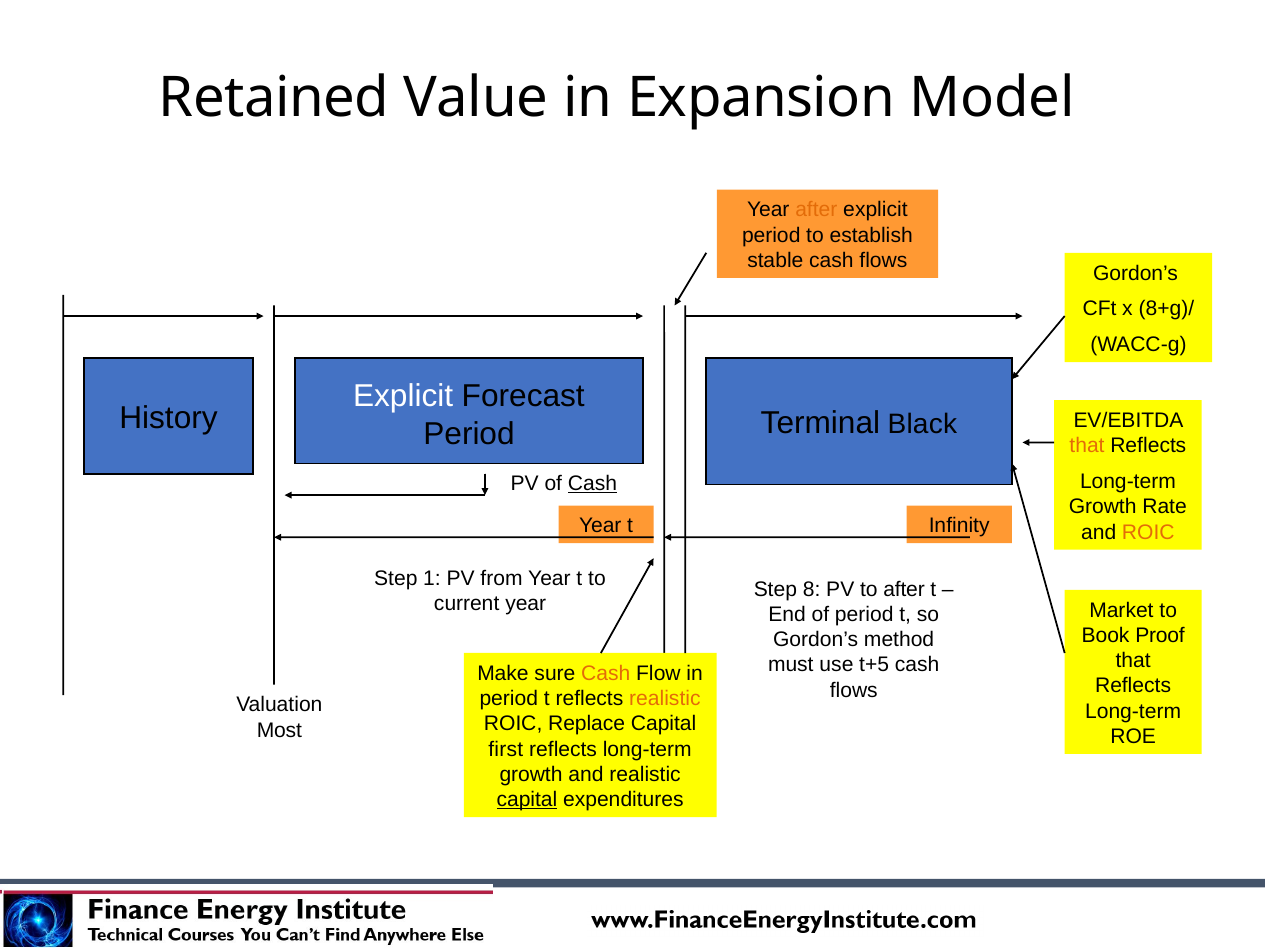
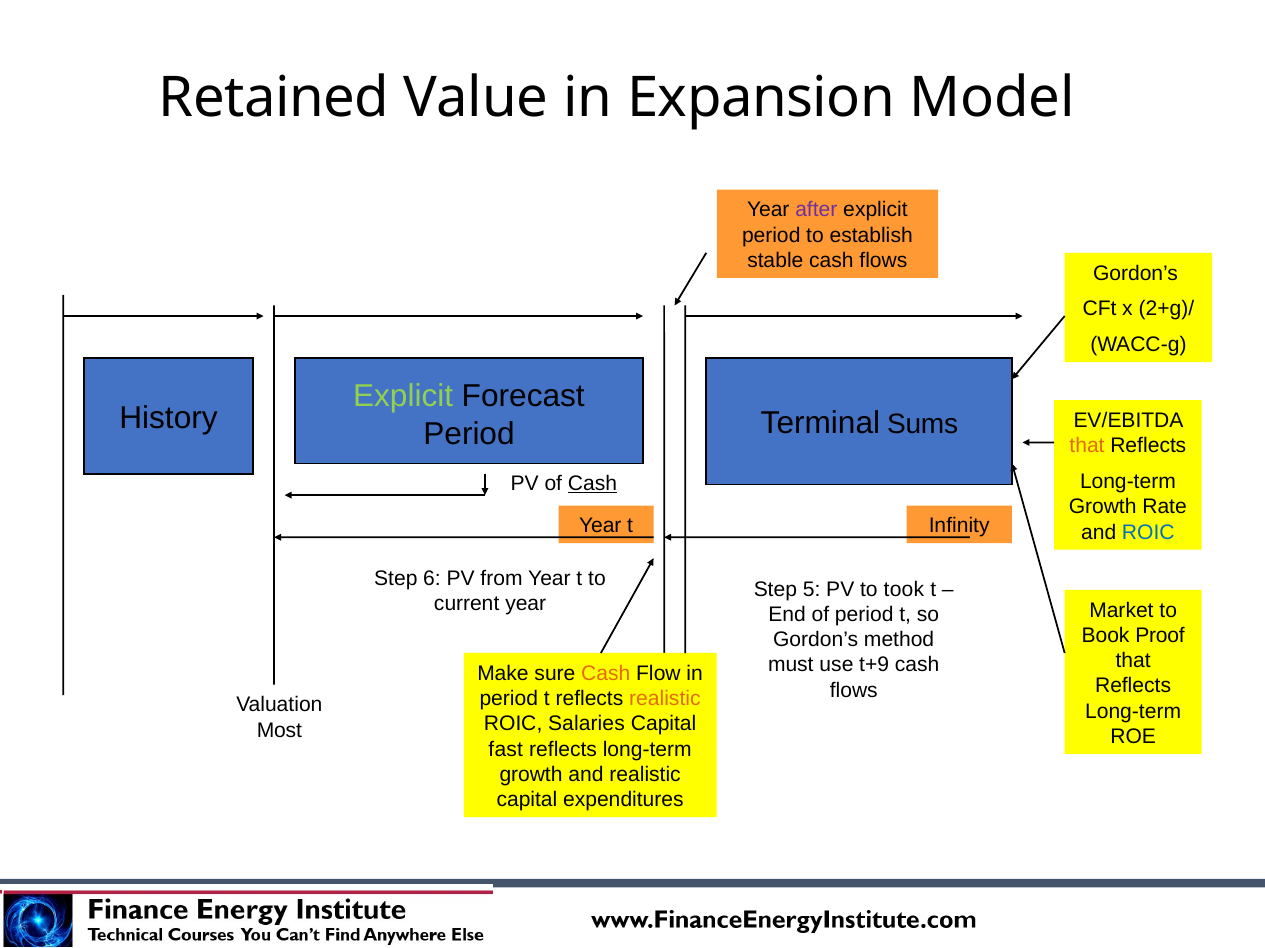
after at (816, 210) colour: orange -> purple
8+g)/: 8+g)/ -> 2+g)/
Explicit at (403, 396) colour: white -> light green
Black: Black -> Sums
ROIC at (1148, 533) colour: orange -> blue
1: 1 -> 6
8: 8 -> 5
to after: after -> took
t+5: t+5 -> t+9
Replace: Replace -> Salaries
first: first -> fast
capital at (527, 800) underline: present -> none
